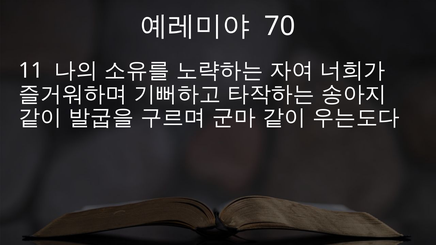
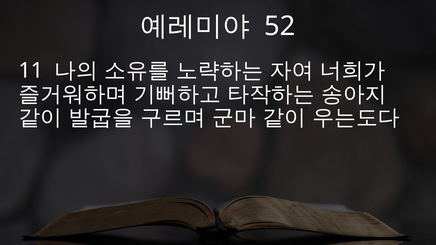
70: 70 -> 52
